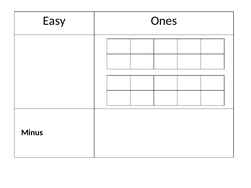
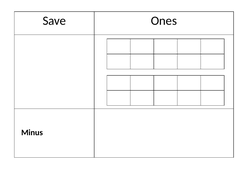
Easy: Easy -> Save
